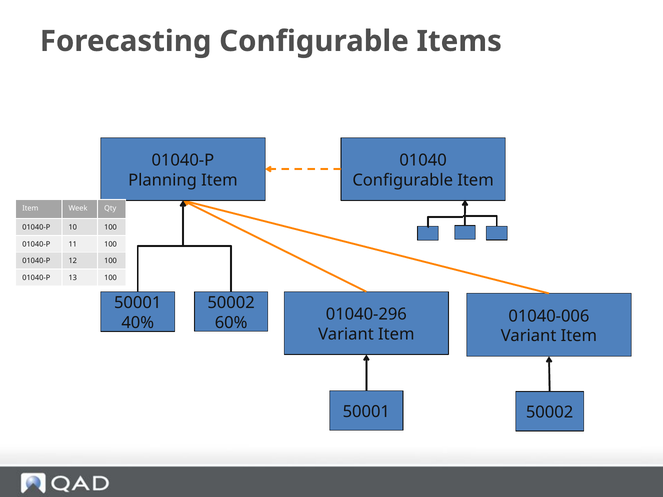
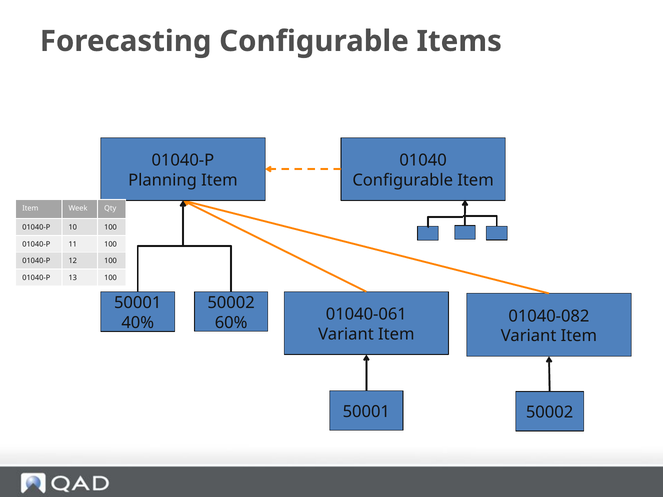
01040-296: 01040-296 -> 01040-061
01040-006: 01040-006 -> 01040-082
